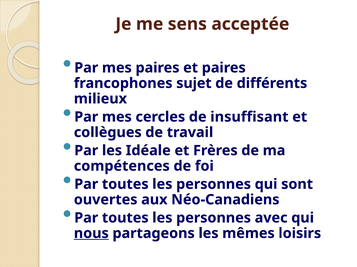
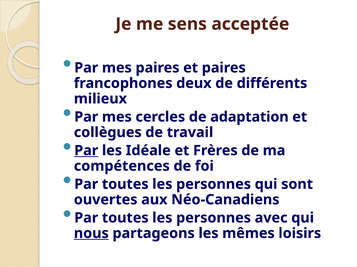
sujet: sujet -> deux
insuffisant: insuffisant -> adaptation
Par at (86, 151) underline: none -> present
